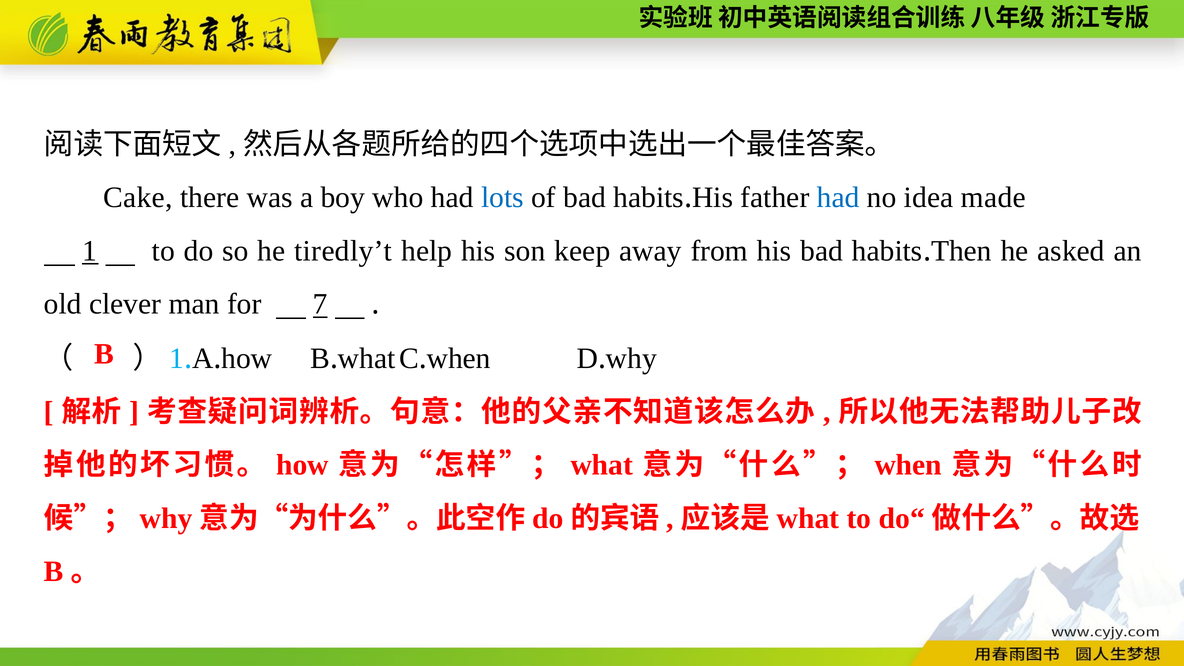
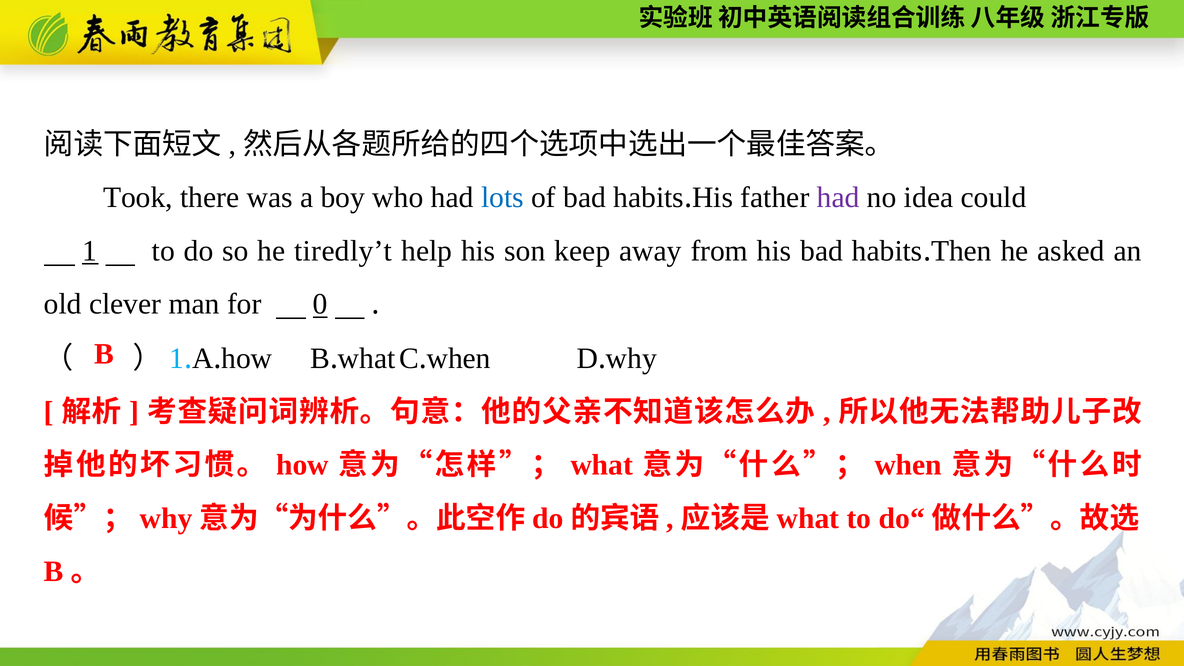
Cake: Cake -> Took
had at (838, 198) colour: blue -> purple
made: made -> could
7: 7 -> 0
